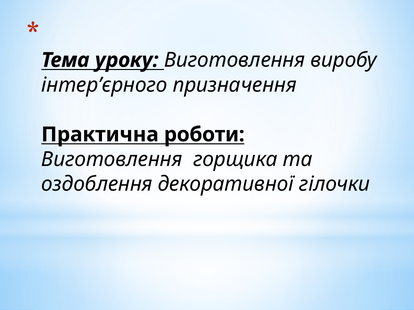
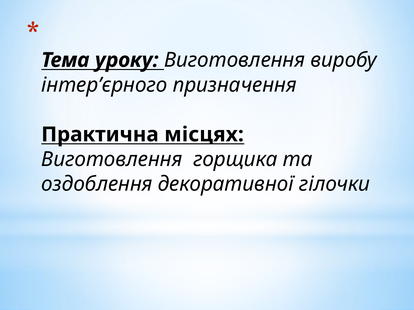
роботи: роботи -> місцях
